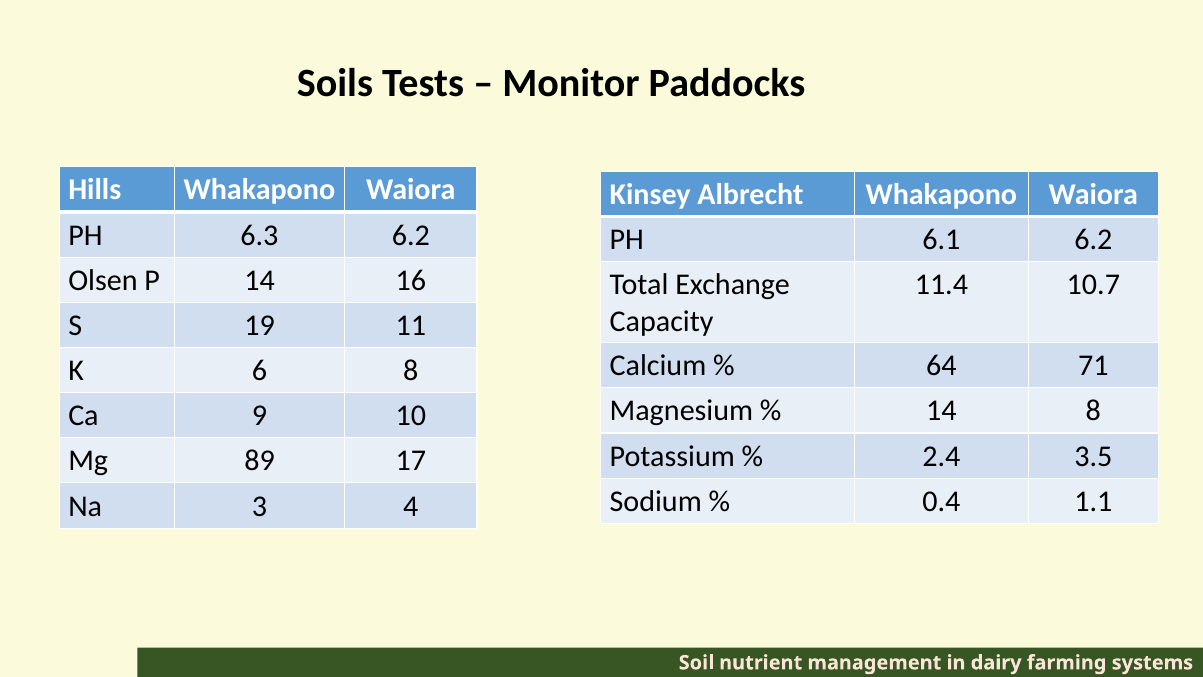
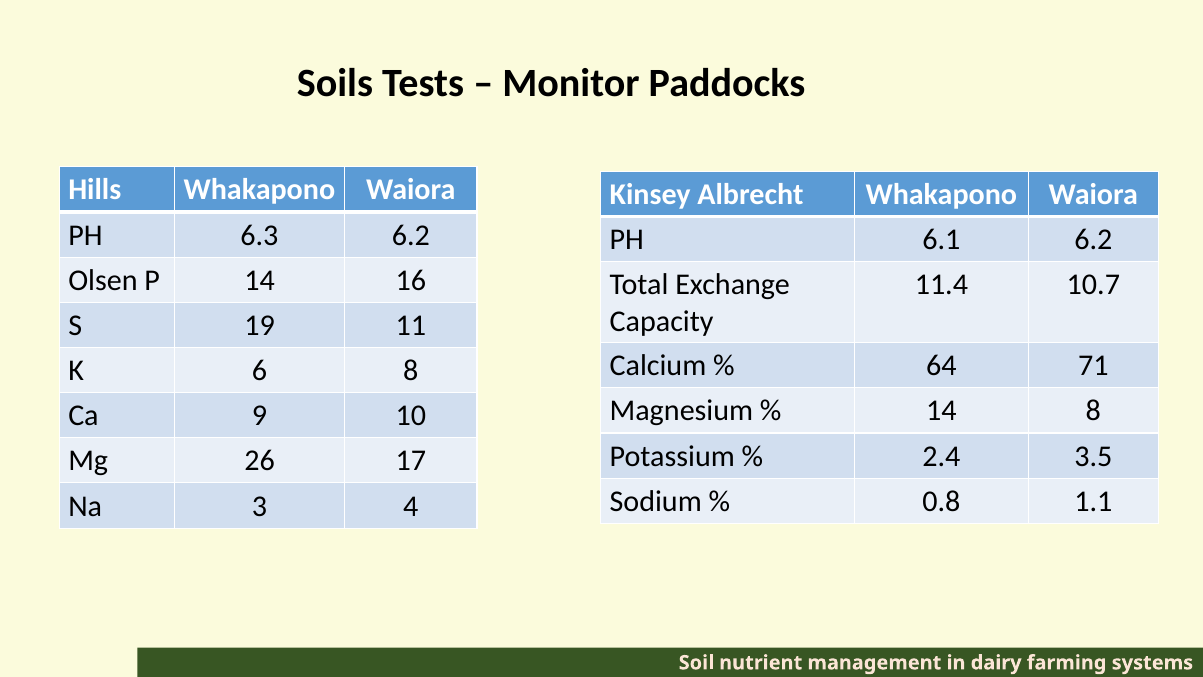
89: 89 -> 26
0.4: 0.4 -> 0.8
